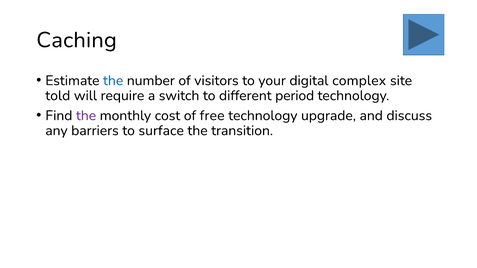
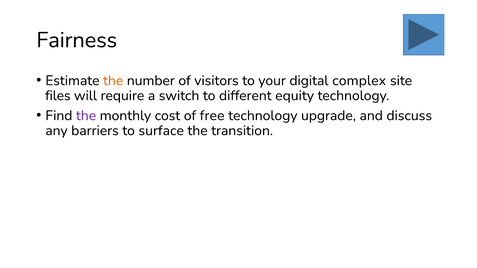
Caching: Caching -> Fairness
the at (113, 81) colour: blue -> orange
told: told -> files
period: period -> equity
